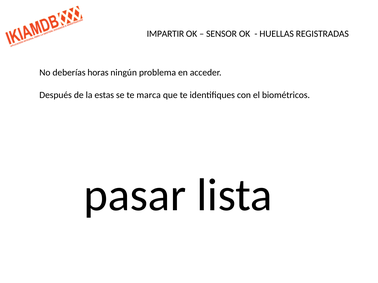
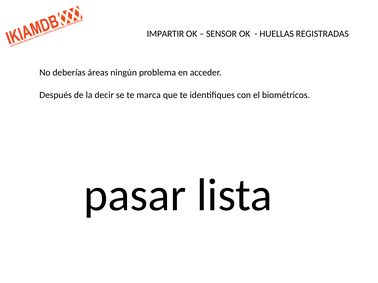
horas: horas -> áreas
estas: estas -> decir
